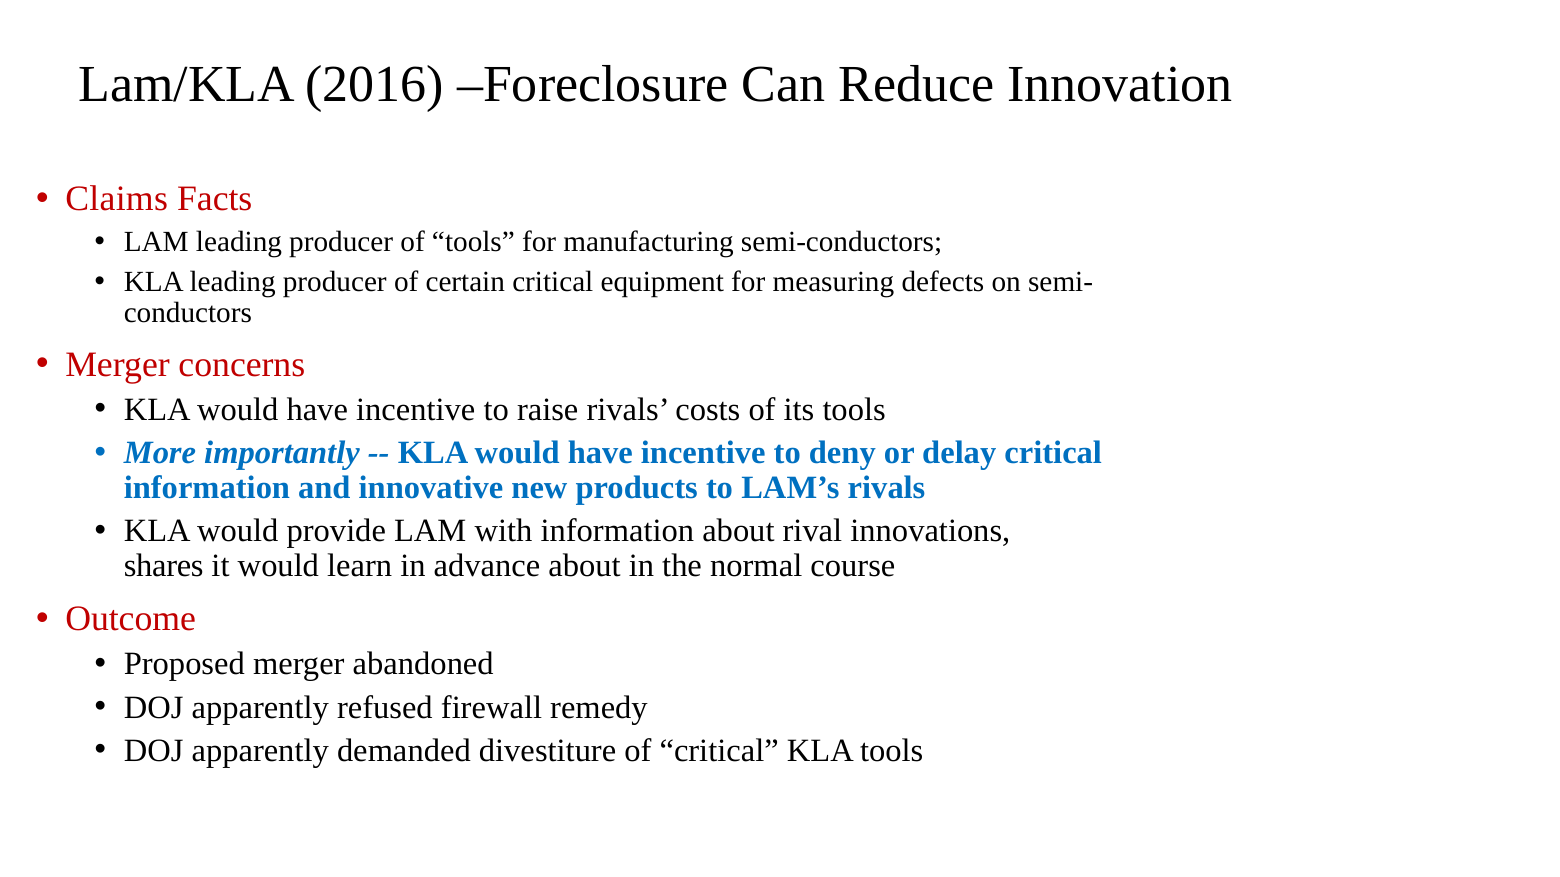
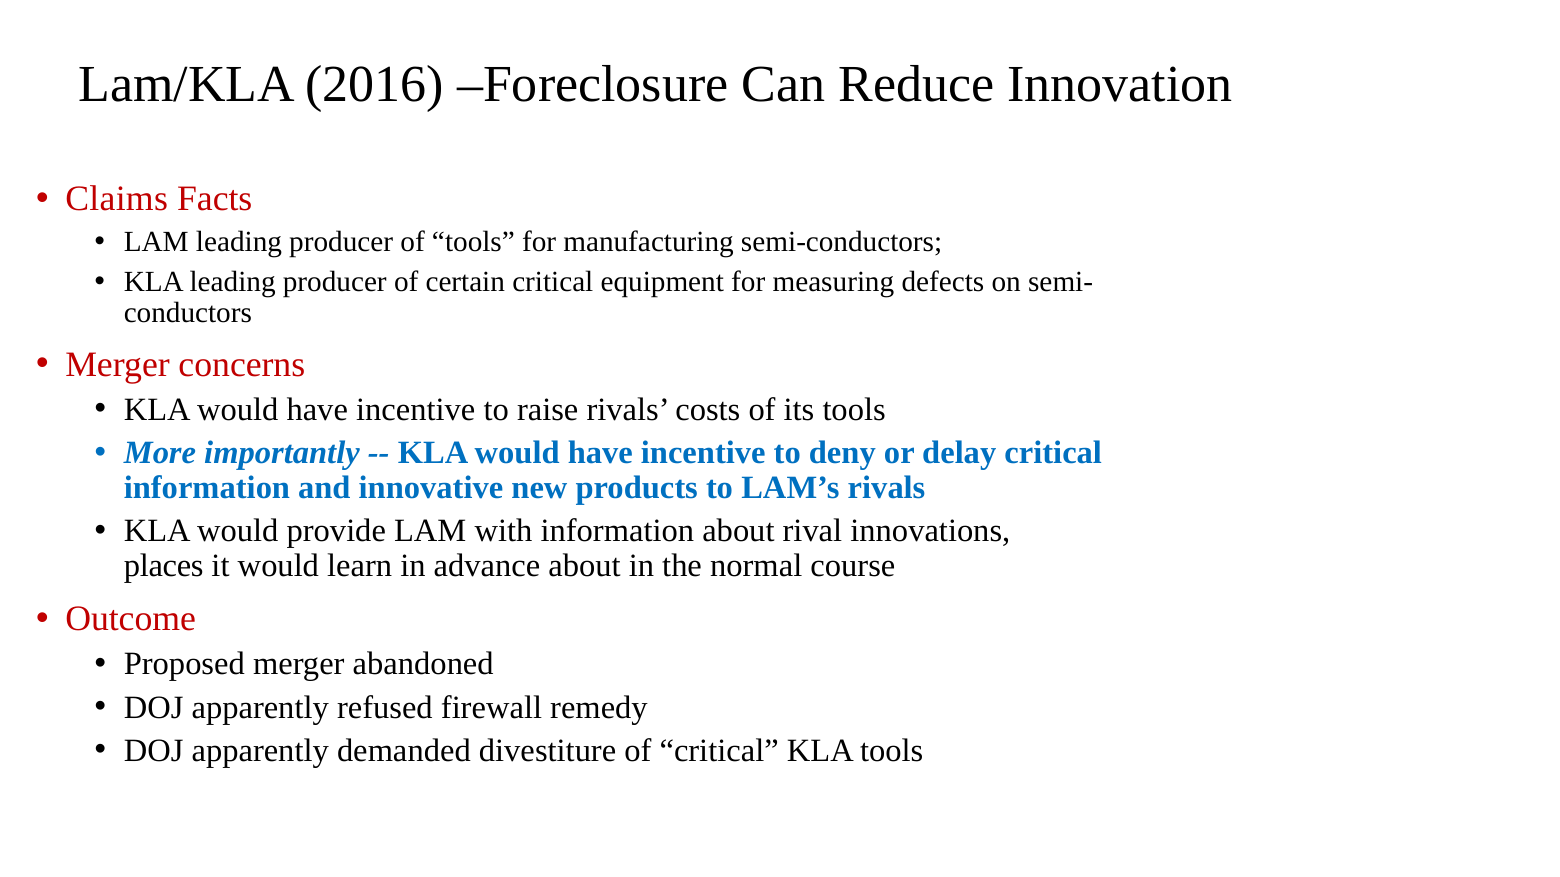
shares: shares -> places
